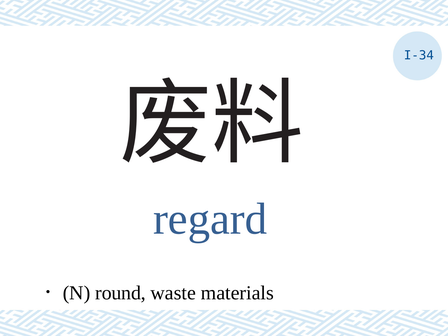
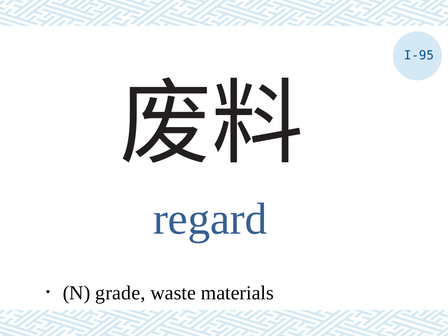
I-34: I-34 -> I-95
round: round -> grade
